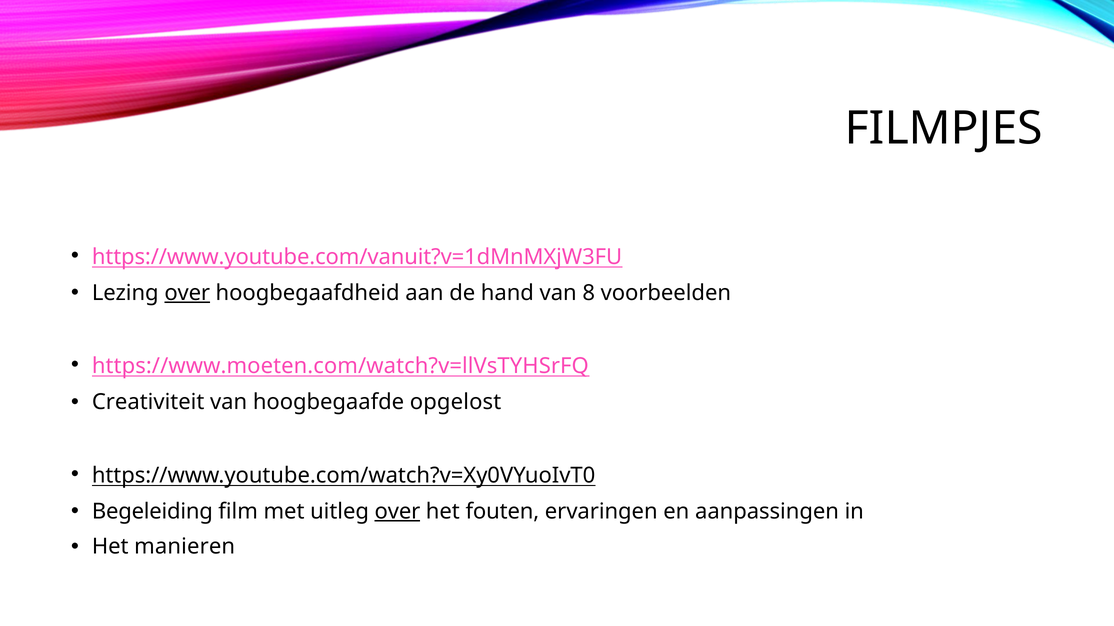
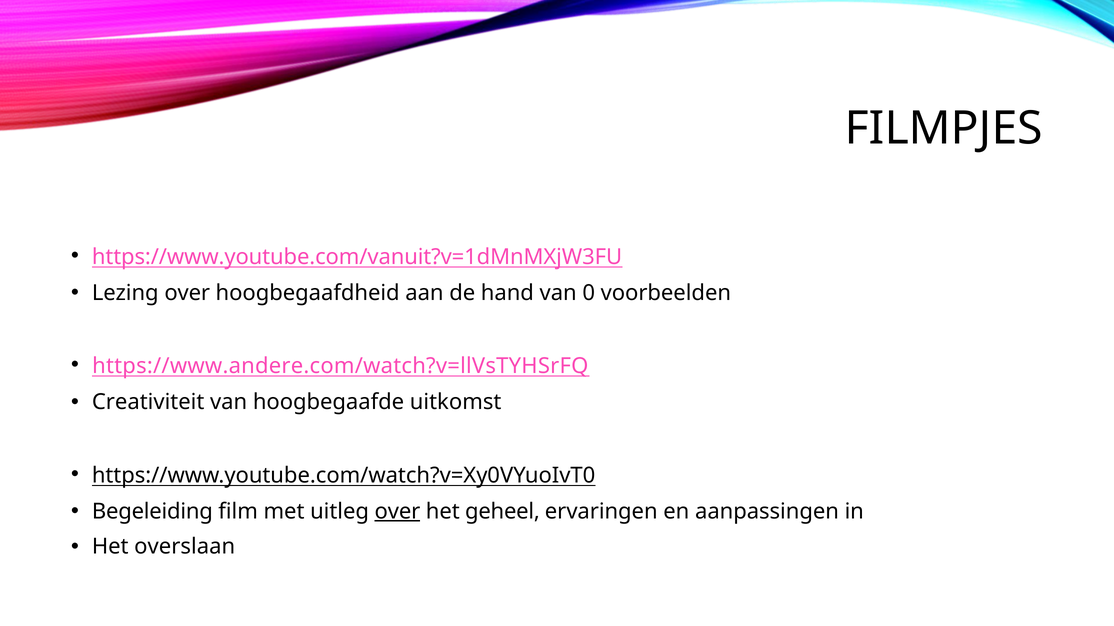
over at (187, 293) underline: present -> none
8: 8 -> 0
https://www.moeten.com/watch?v=llVsTYHSrFQ: https://www.moeten.com/watch?v=llVsTYHSrFQ -> https://www.andere.com/watch?v=llVsTYHSrFQ
opgelost: opgelost -> uitkomst
fouten: fouten -> geheel
manieren: manieren -> overslaan
